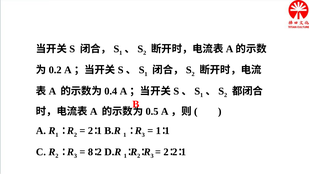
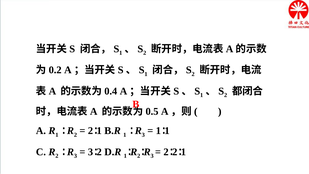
8 at (90, 152): 8 -> 3
